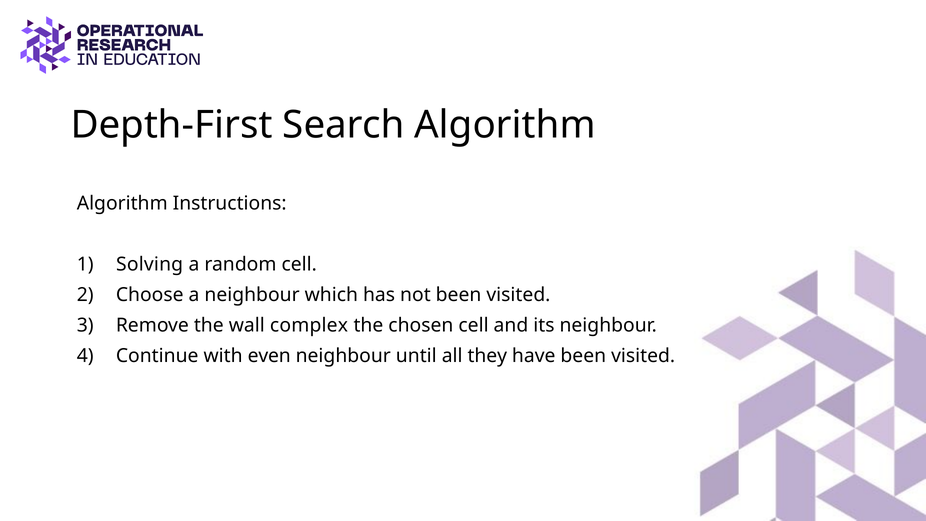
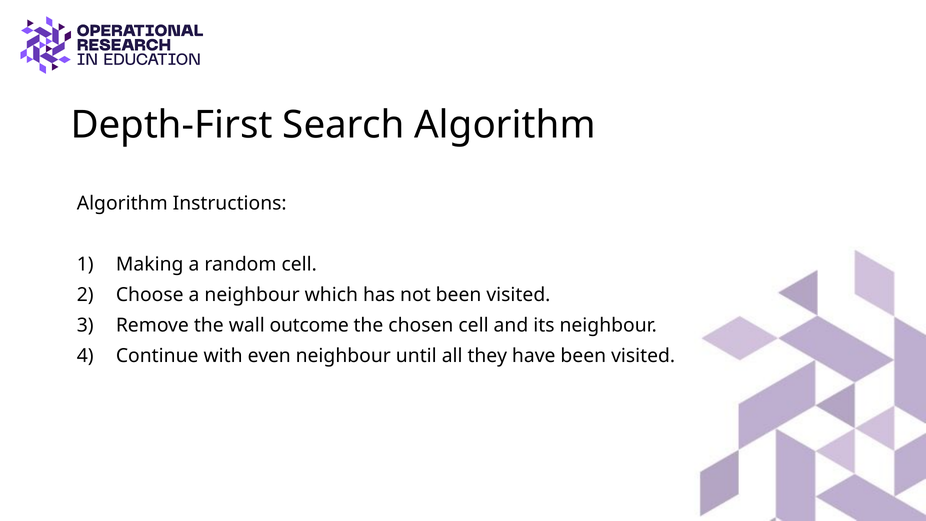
Solving: Solving -> Making
complex: complex -> outcome
